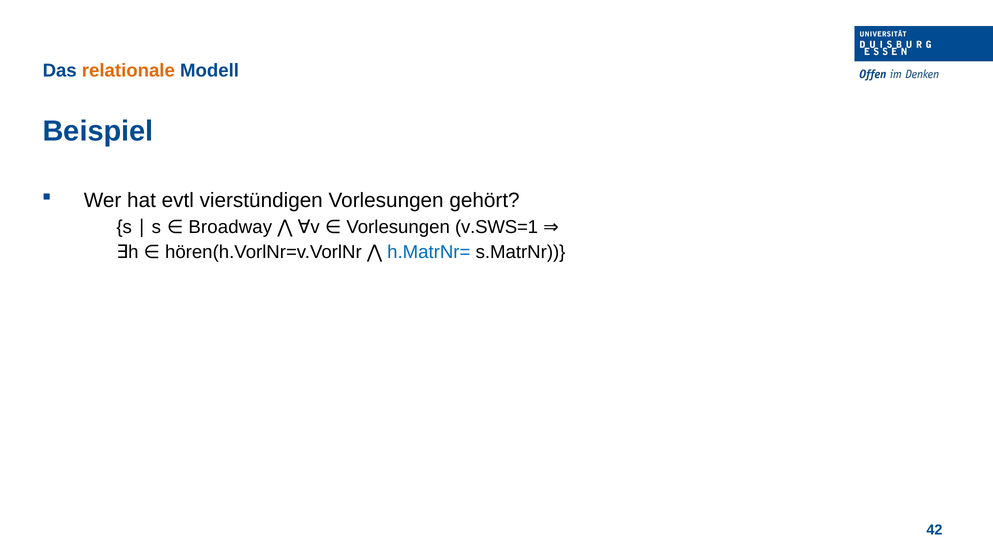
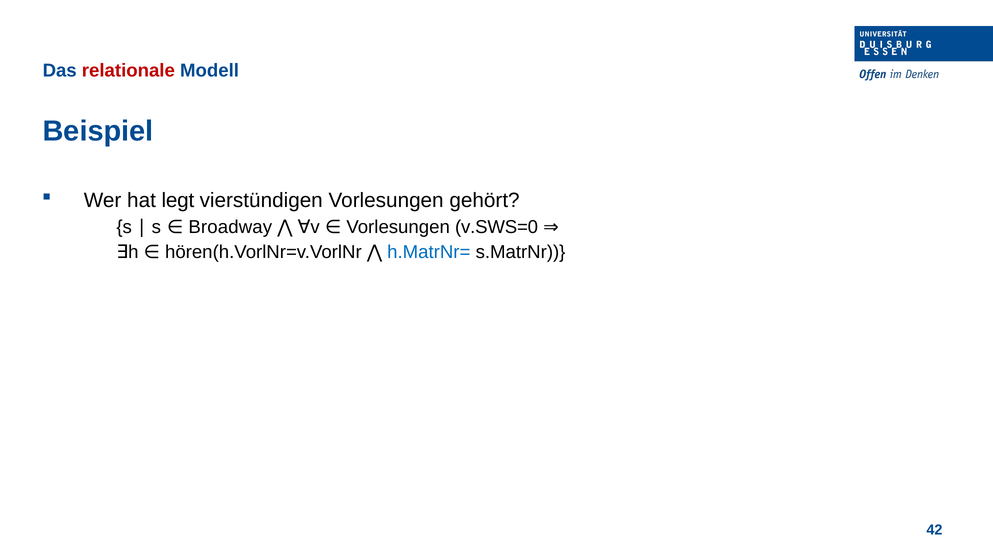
relationale colour: orange -> red
evtl: evtl -> legt
v.SWS=1: v.SWS=1 -> v.SWS=0
